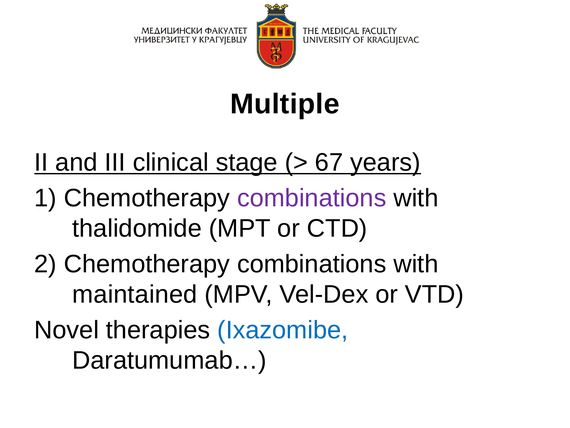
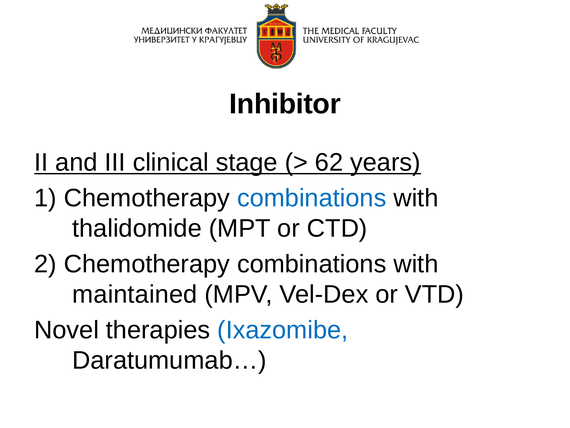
Multiple: Multiple -> Inhibitor
67: 67 -> 62
combinations at (312, 198) colour: purple -> blue
